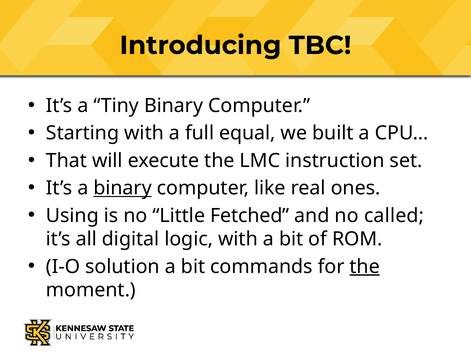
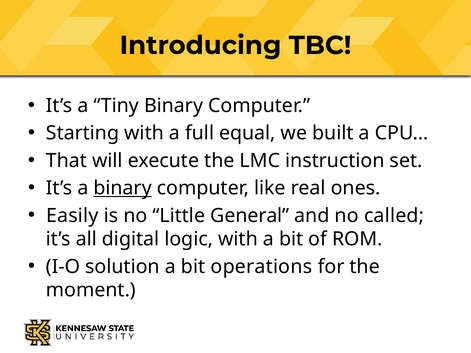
Using: Using -> Easily
Fetched: Fetched -> General
commands: commands -> operations
the at (365, 267) underline: present -> none
